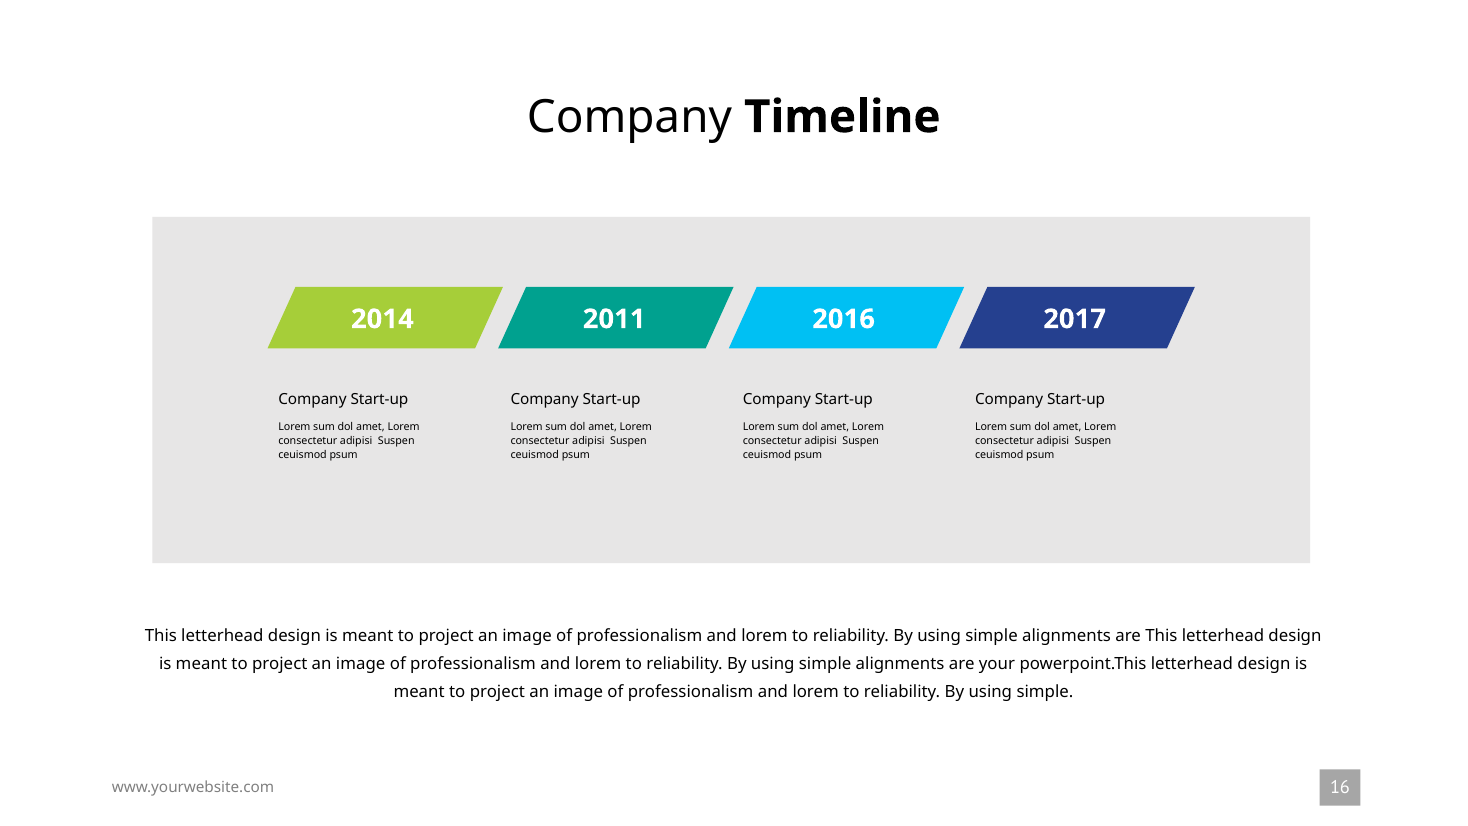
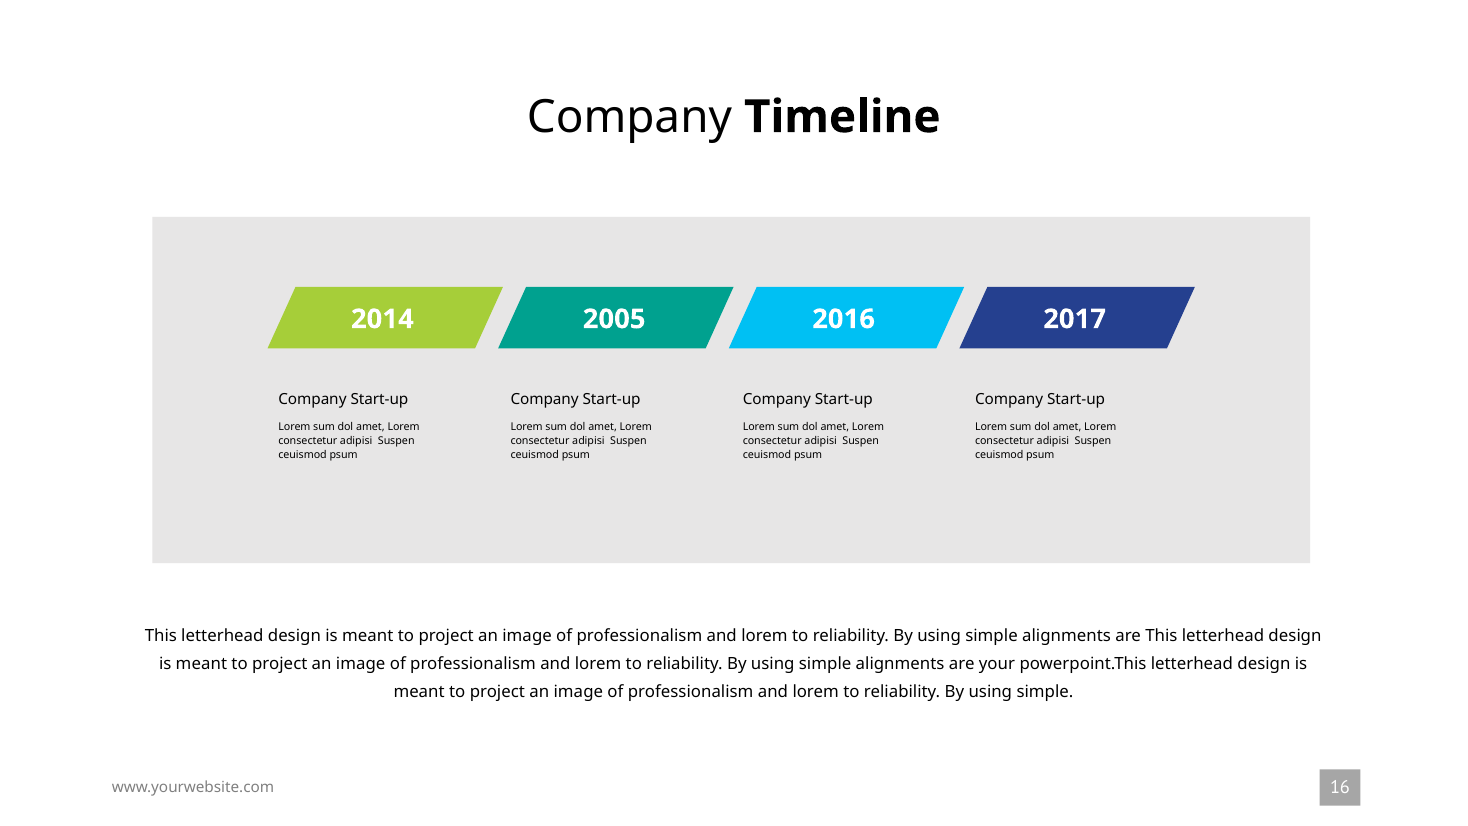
2011: 2011 -> 2005
